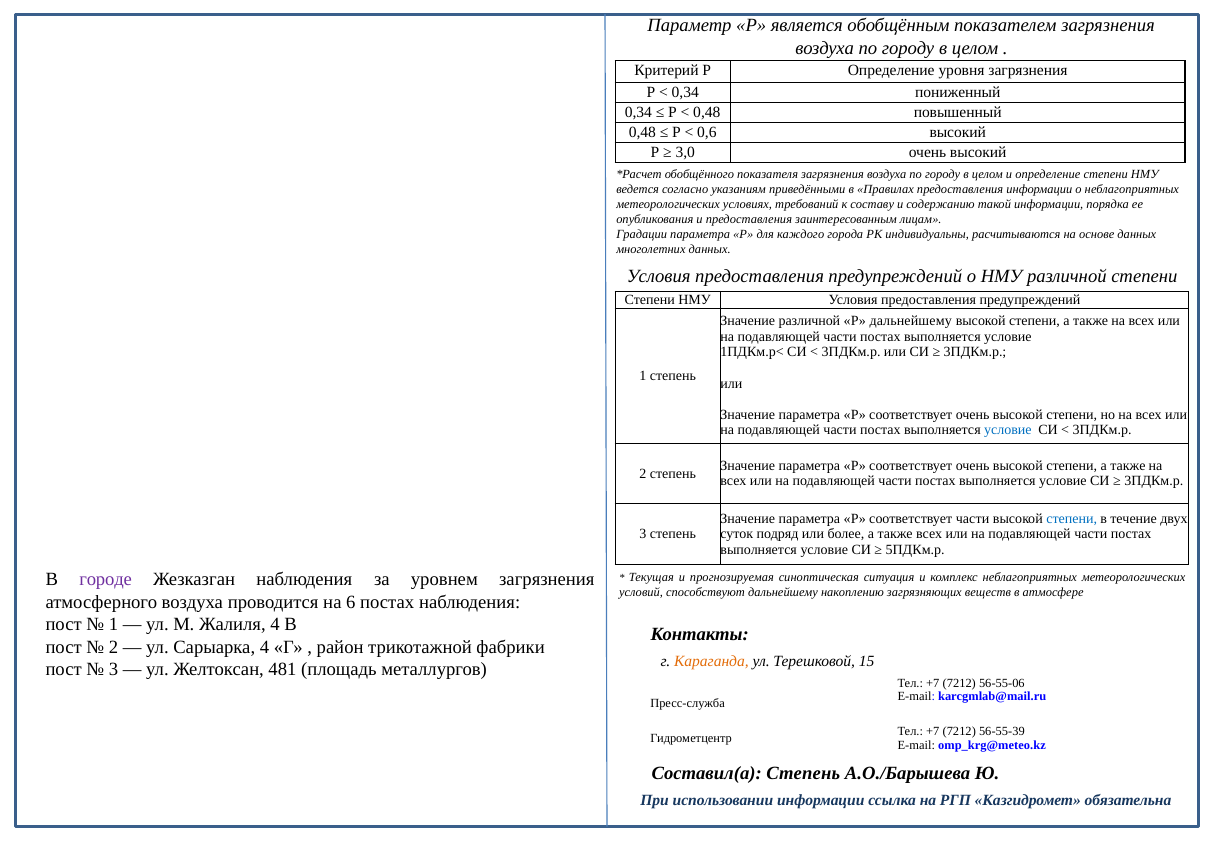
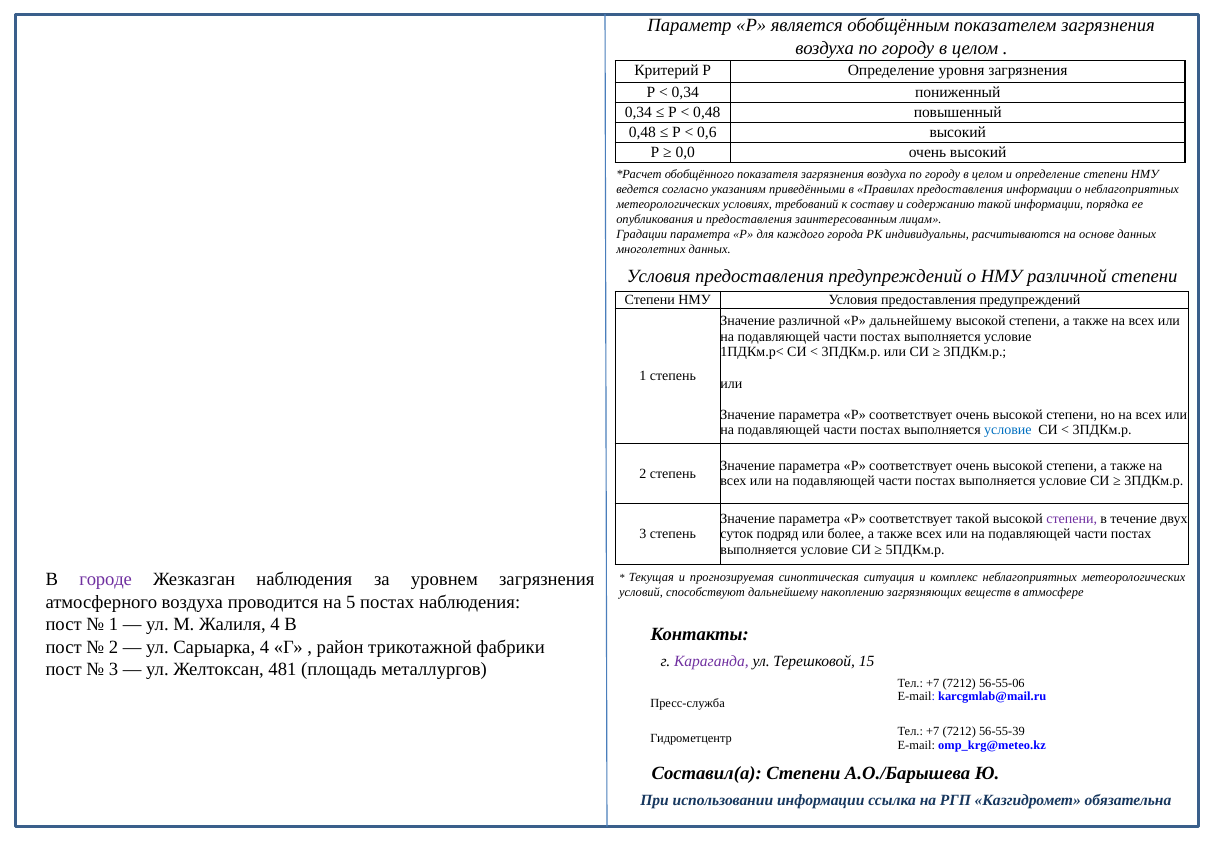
3,0: 3,0 -> 0,0
соответствует части: части -> такой
степени at (1072, 518) colour: blue -> purple
6: 6 -> 5
Караганда colour: orange -> purple
Составил(а Степень: Степень -> Степени
